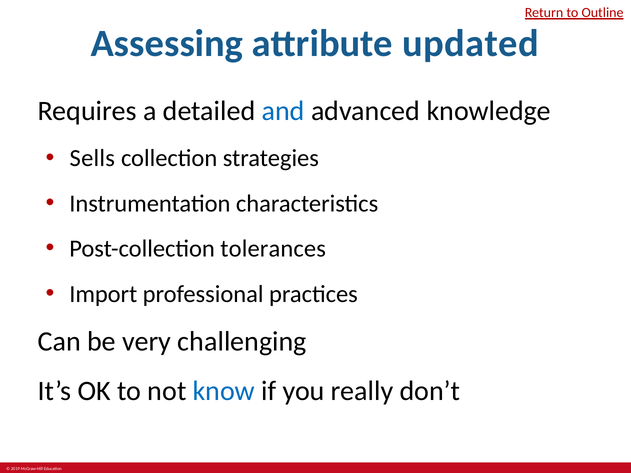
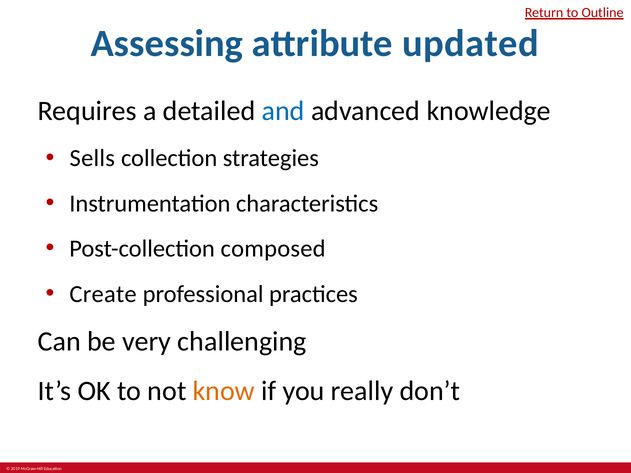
tolerances: tolerances -> composed
Import: Import -> Create
know colour: blue -> orange
